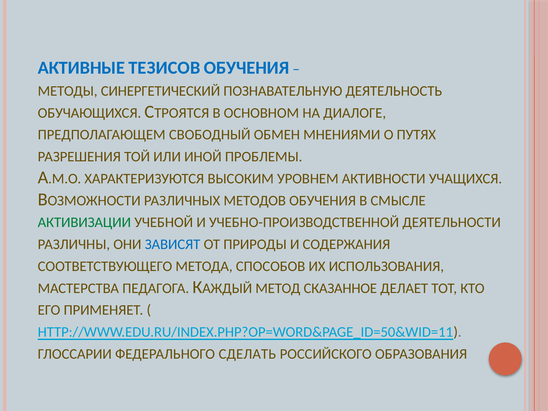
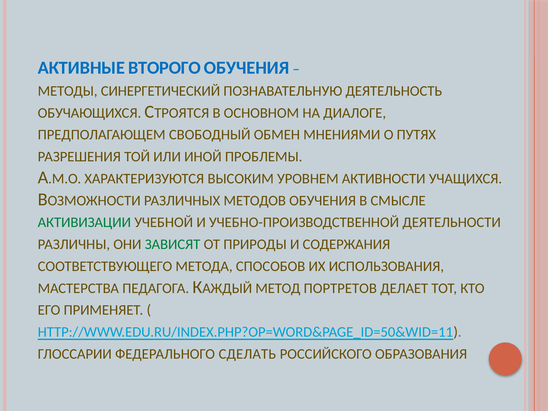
ТЕЗИСОВ: ТЕЗИСОВ -> ВТОРОГО
ЗАВИСЯТ colour: blue -> green
СКАЗАННОЕ: СКАЗАННОЕ -> ПОРТРЕТОВ
